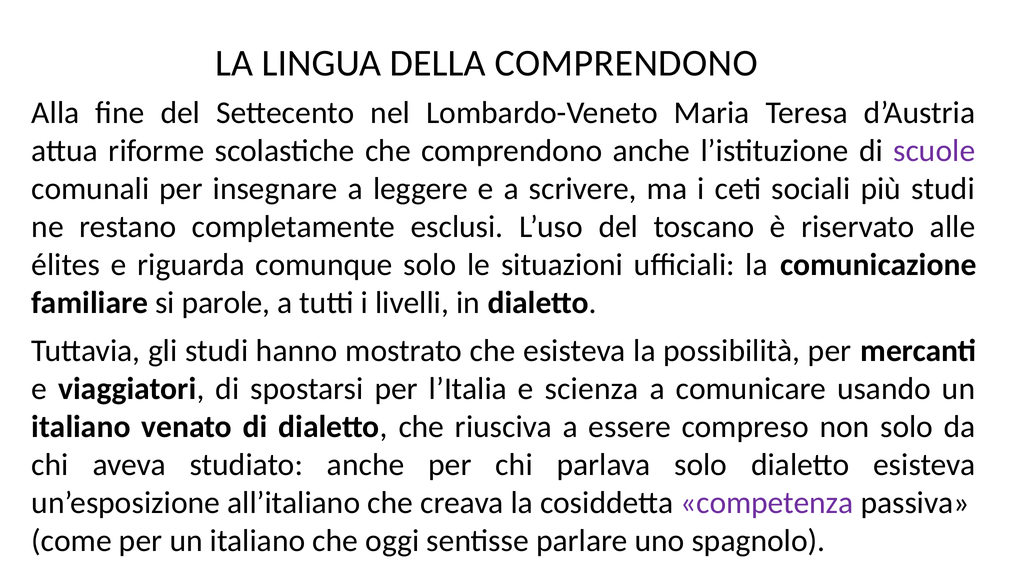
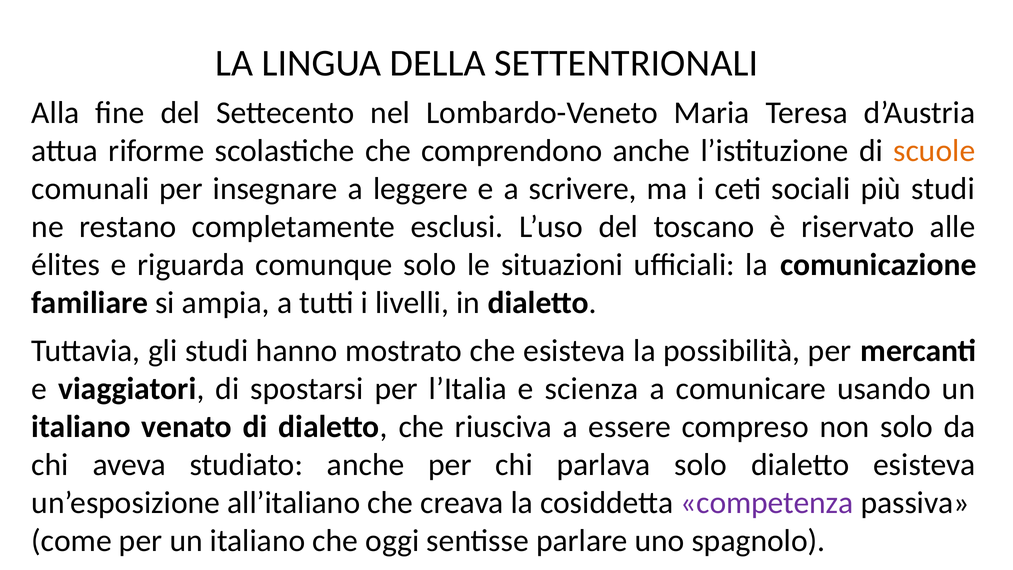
DELLA COMPRENDONO: COMPRENDONO -> SETTENTRIONALI
scuole colour: purple -> orange
parole: parole -> ampia
